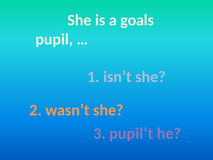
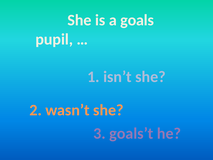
pupil’t: pupil’t -> goals’t
